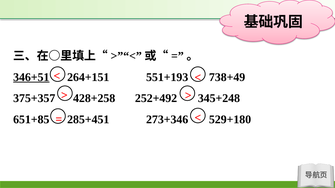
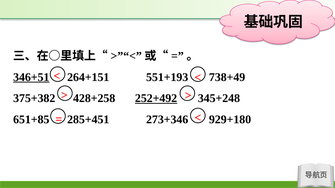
375+357: 375+357 -> 375+382
252+492 underline: none -> present
529+180: 529+180 -> 929+180
